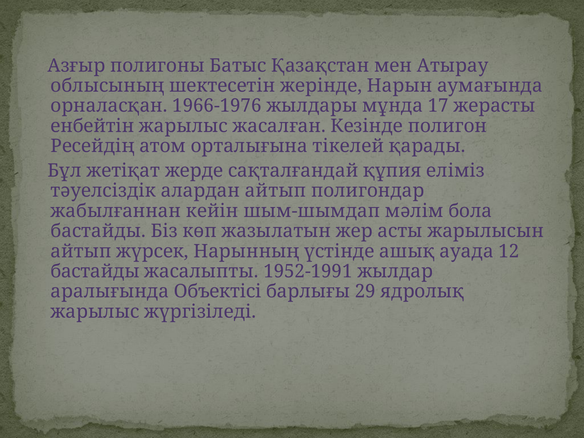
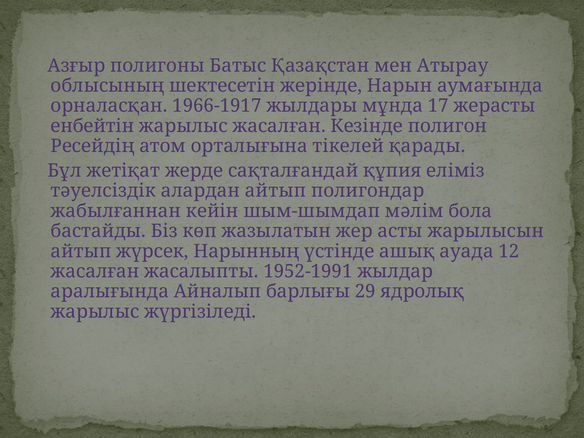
1966-1976: 1966-1976 -> 1966-1917
бастайды at (95, 271): бастайды -> жасалған
Объектісі: Объектісі -> Айналып
